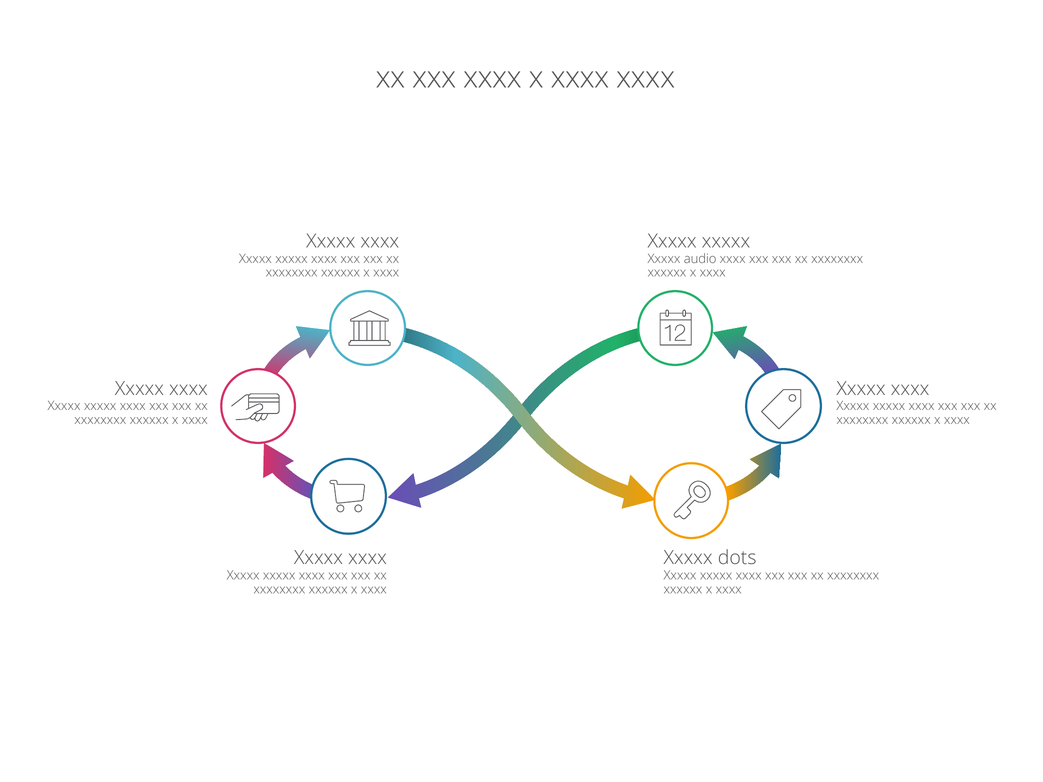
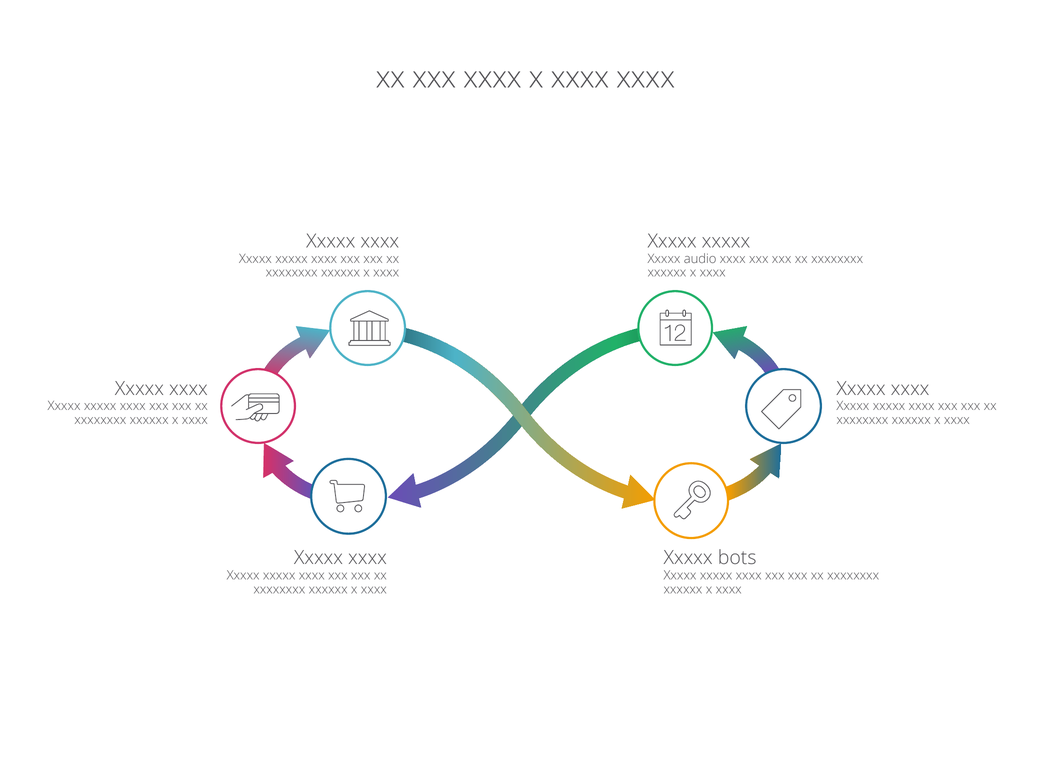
dots: dots -> bots
